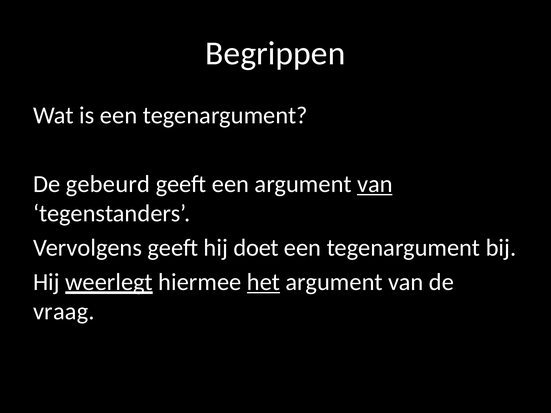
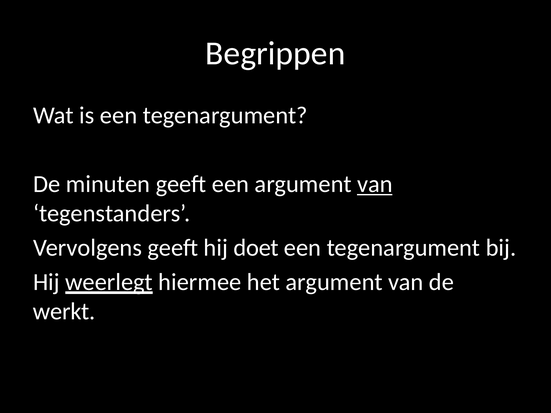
gebeurd: gebeurd -> minuten
het underline: present -> none
vraag: vraag -> werkt
